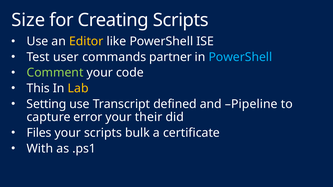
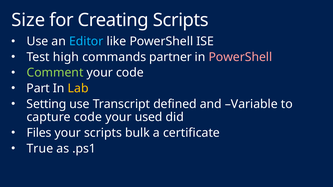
Editor colour: yellow -> light blue
user: user -> high
PowerShell at (240, 57) colour: light blue -> pink
This: This -> Part
Pipeline: Pipeline -> Variable
capture error: error -> code
their: their -> used
With: With -> True
